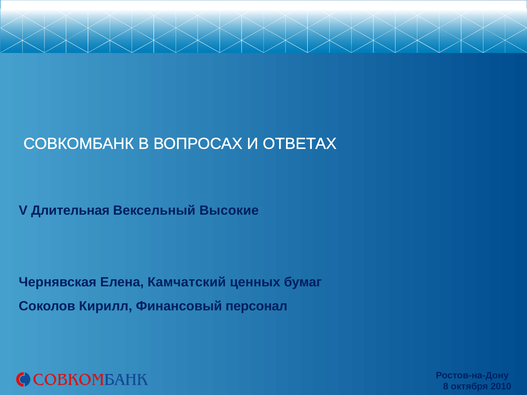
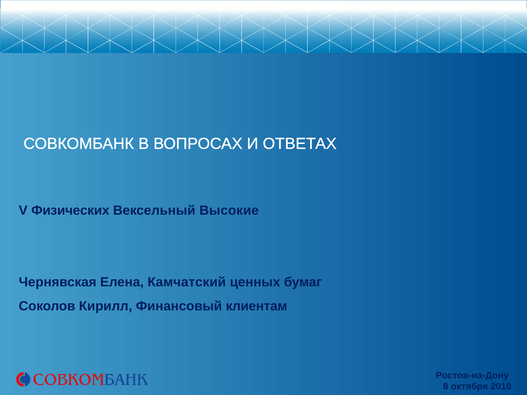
Длительная: Длительная -> Физических
персонал: персонал -> клиентам
